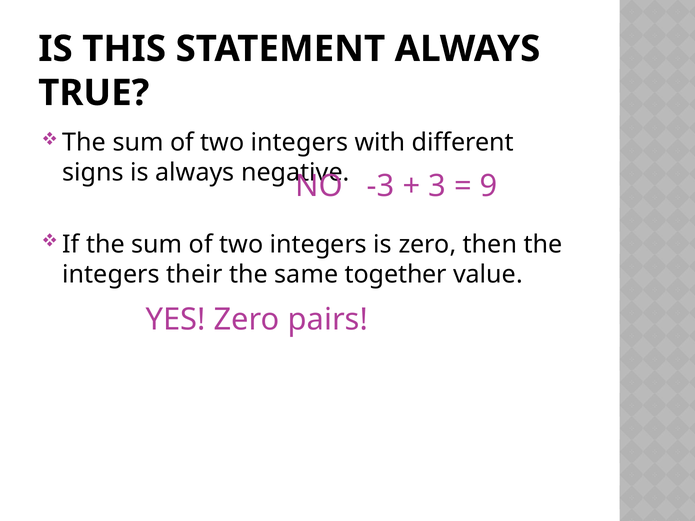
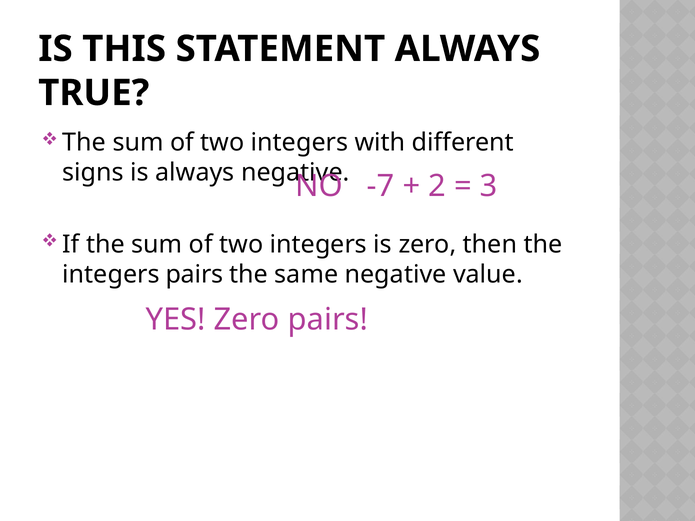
-3: -3 -> -7
3: 3 -> 2
9: 9 -> 3
integers their: their -> pairs
same together: together -> negative
